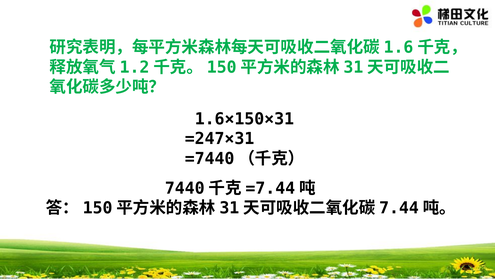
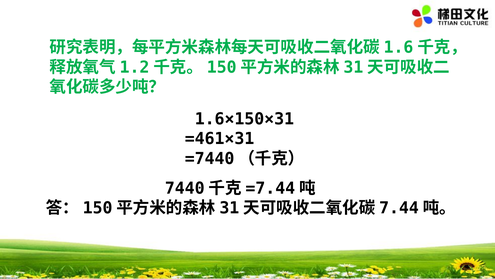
=247×31: =247×31 -> =461×31
